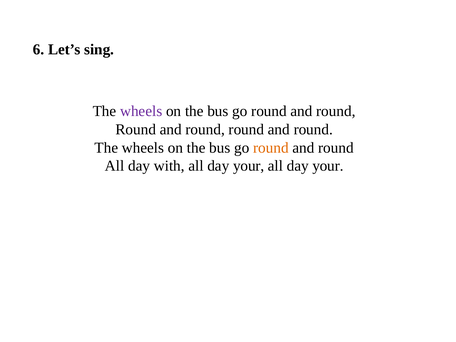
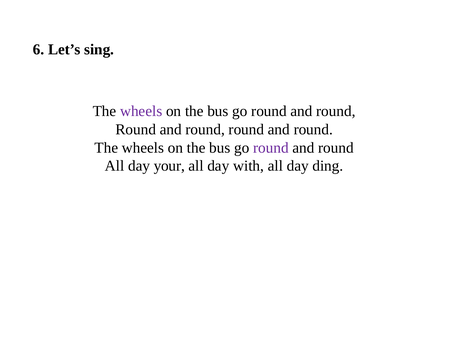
round at (271, 148) colour: orange -> purple
with: with -> your
your at (249, 166): your -> with
your at (328, 166): your -> ding
